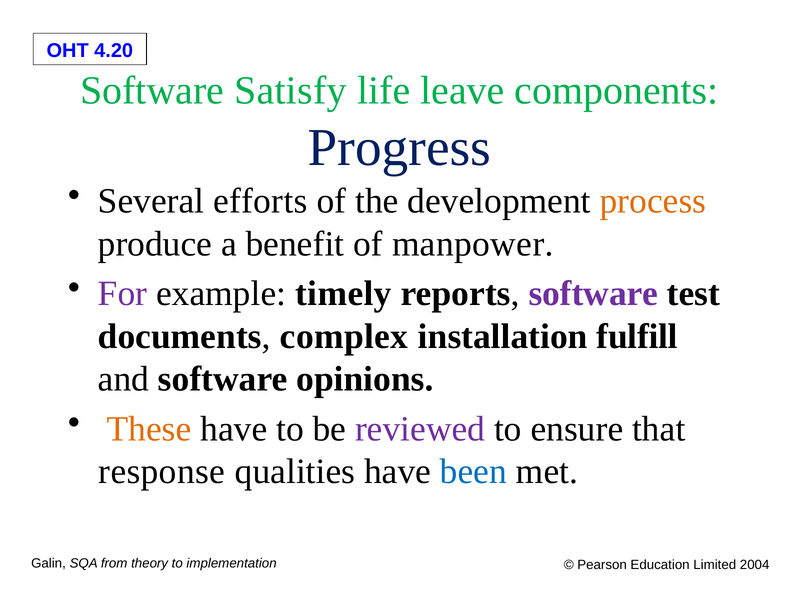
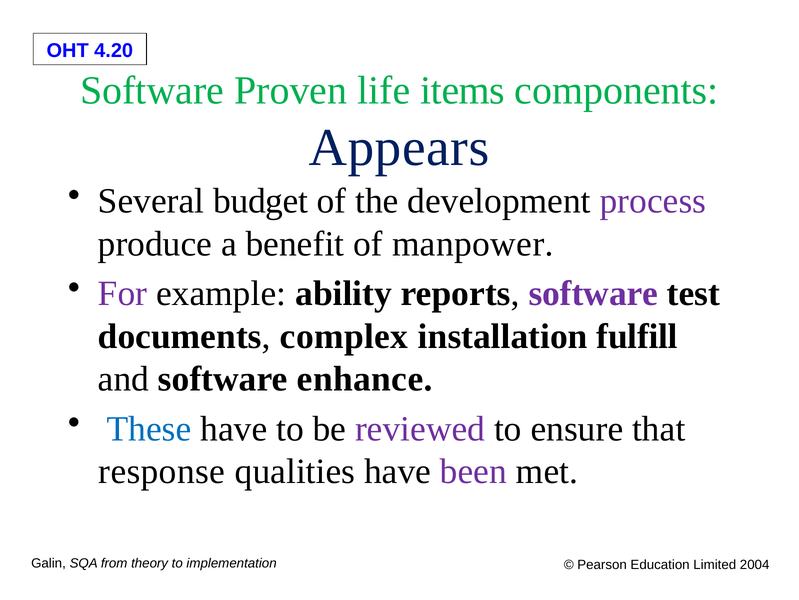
Satisfy: Satisfy -> Proven
leave: leave -> items
Progress: Progress -> Appears
efforts: efforts -> budget
process colour: orange -> purple
timely: timely -> ability
opinions: opinions -> enhance
These colour: orange -> blue
been colour: blue -> purple
